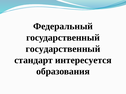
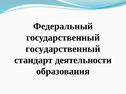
интересуется: интересуется -> деятельности
